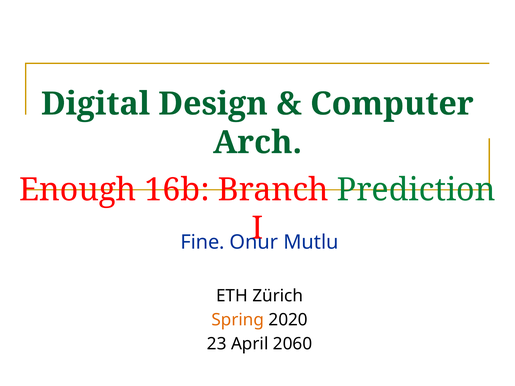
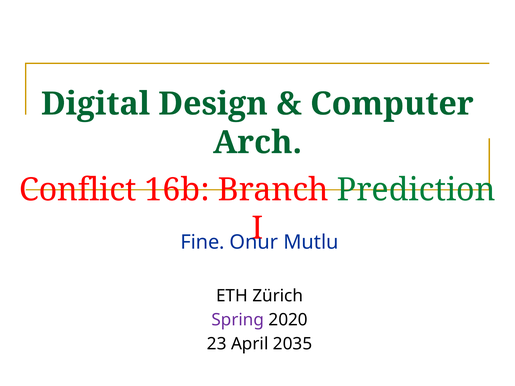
Enough: Enough -> Conflict
Spring colour: orange -> purple
2060: 2060 -> 2035
